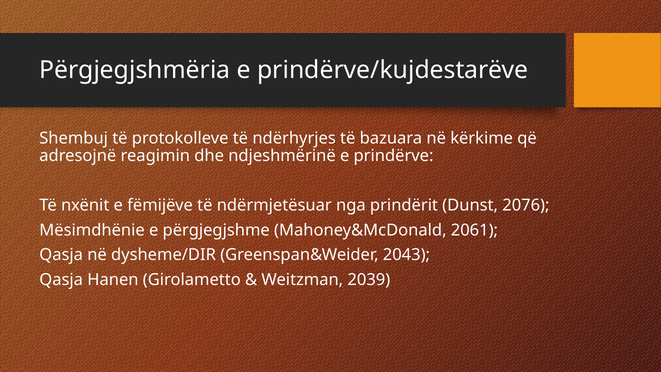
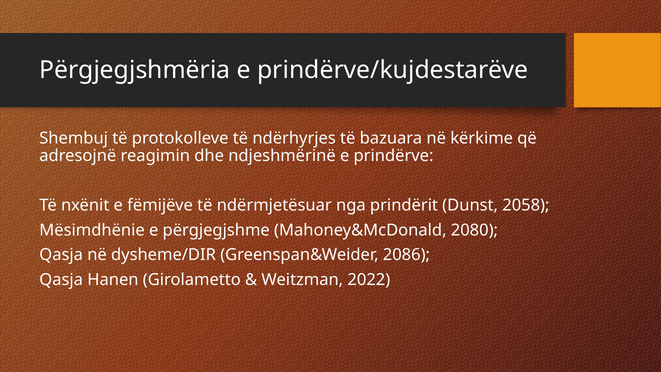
2076: 2076 -> 2058
2061: 2061 -> 2080
2043: 2043 -> 2086
2039: 2039 -> 2022
